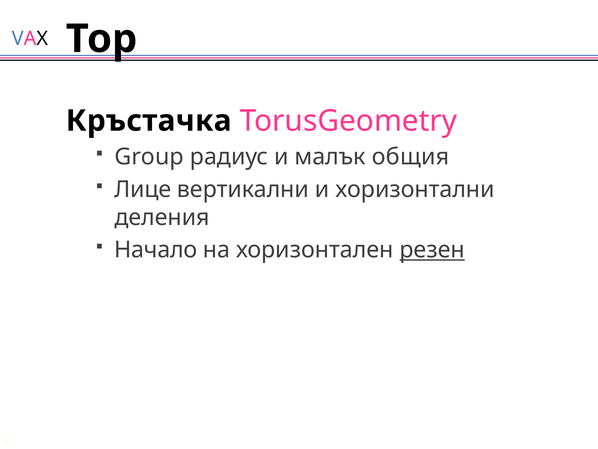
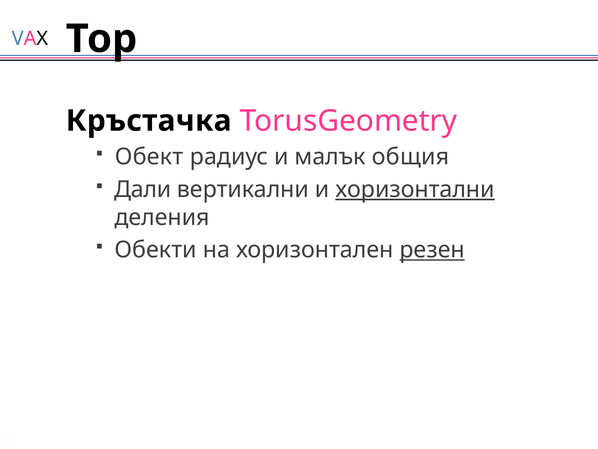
Group: Group -> Обект
Лице: Лице -> Дали
хоризонтални underline: none -> present
Начало: Начало -> Обекти
